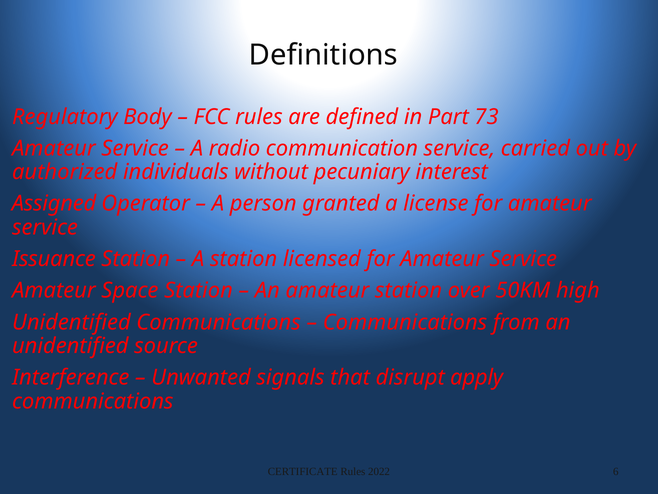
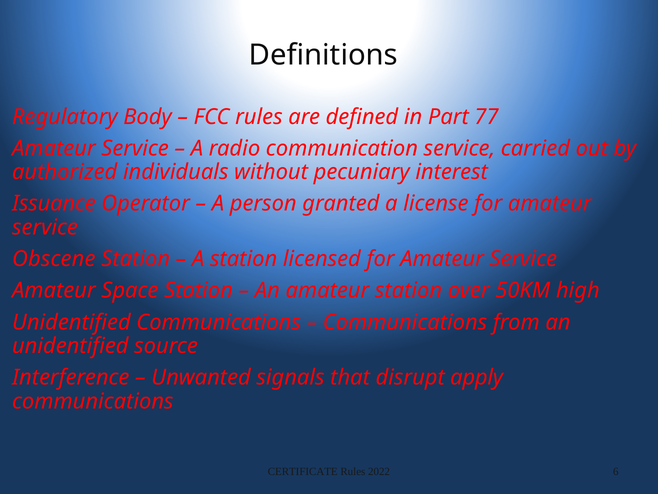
73: 73 -> 77
Assigned: Assigned -> Issuance
Issuance: Issuance -> Obscene
